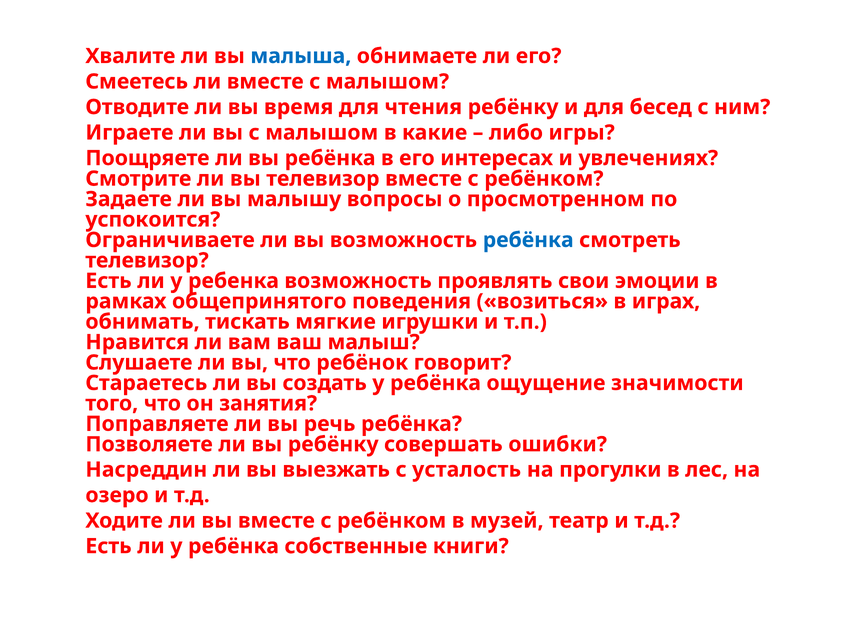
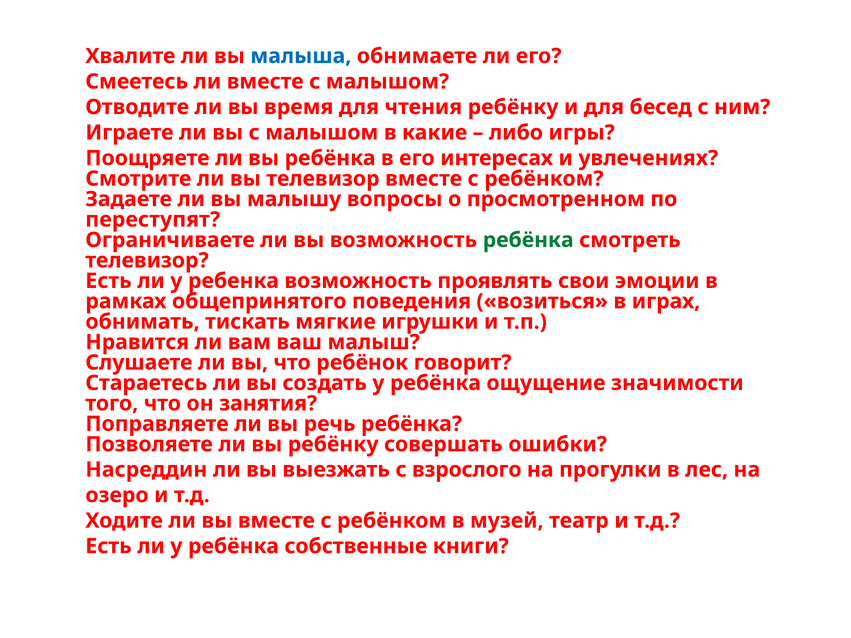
успокоится: успокоится -> переступят
ребёнка at (528, 240) colour: blue -> green
усталость: усталость -> взрослого
